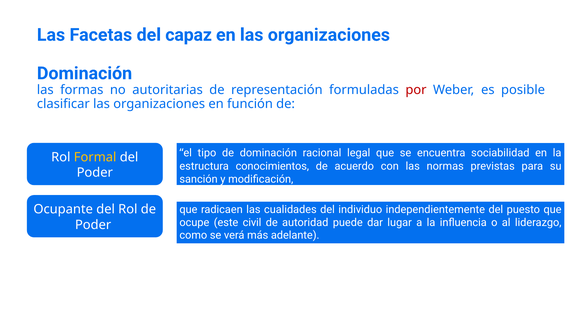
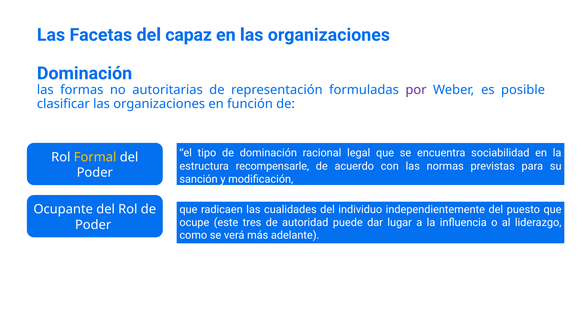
por colour: red -> purple
conocimientos: conocimientos -> recompensarle
civil: civil -> tres
